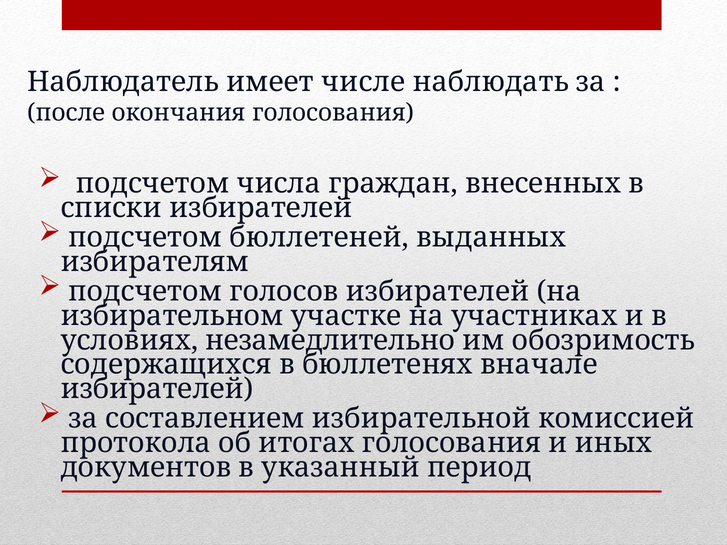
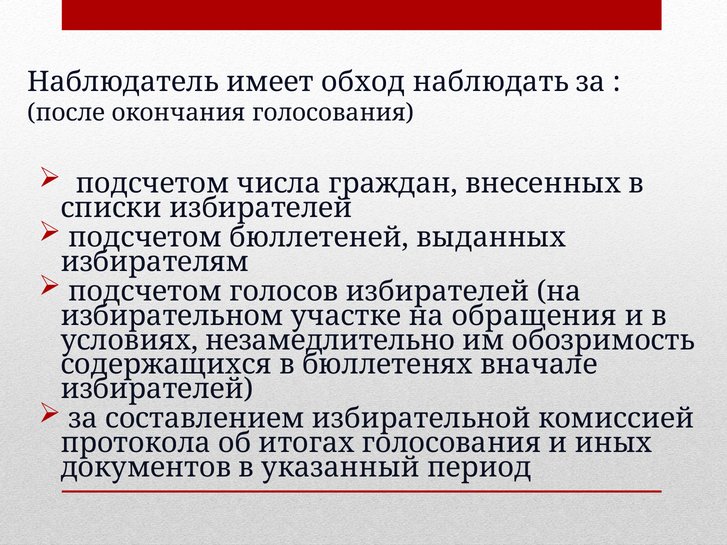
числе: числе -> обход
участниках: участниках -> обращения
